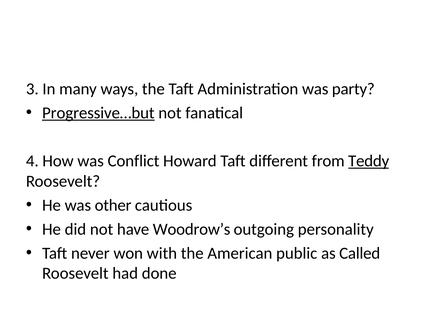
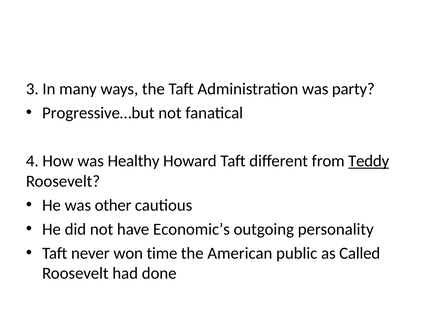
Progressive…but underline: present -> none
Conflict: Conflict -> Healthy
Woodrow’s: Woodrow’s -> Economic’s
with: with -> time
